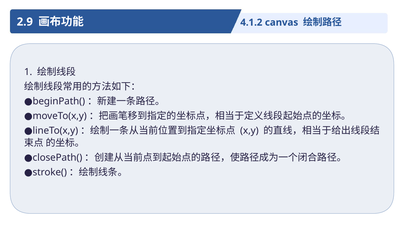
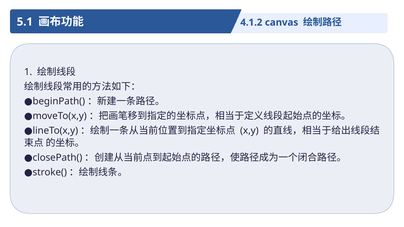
2.9: 2.9 -> 5.1
